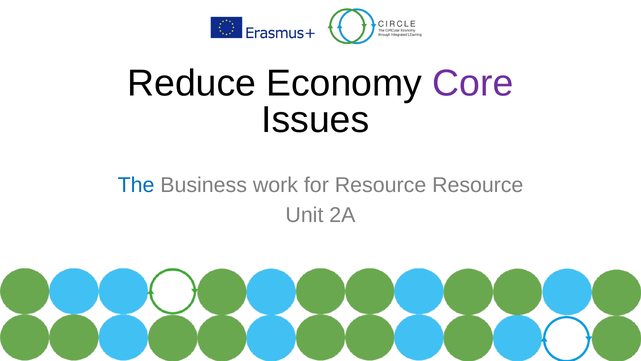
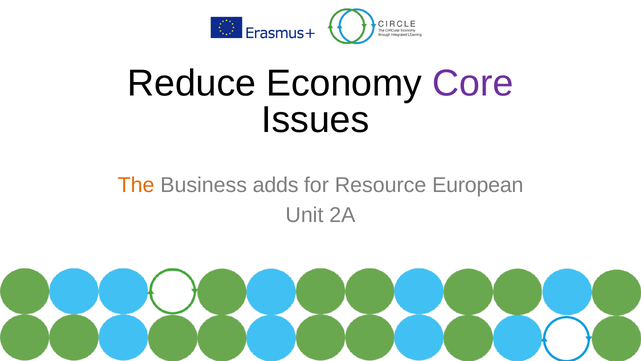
The colour: blue -> orange
work: work -> adds
Resource Resource: Resource -> European
